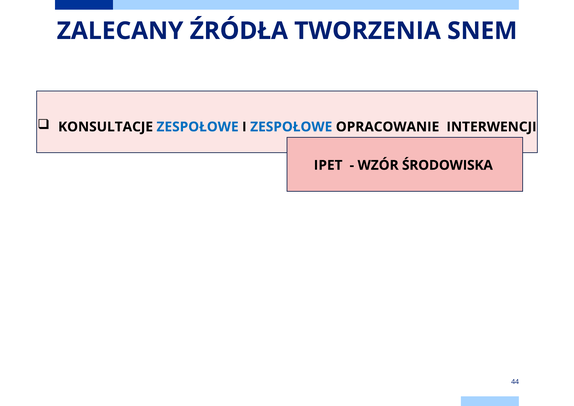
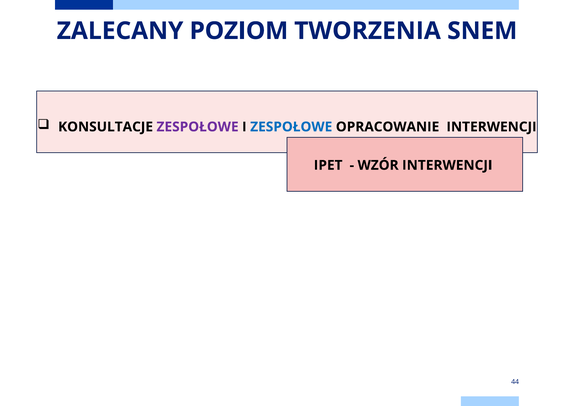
ŹRÓDŁA: ŹRÓDŁA -> POZIOM
ZESPOŁOWE at (198, 127) colour: blue -> purple
WZÓR ŚRODOWISKA: ŚRODOWISKA -> INTERWENCJI
